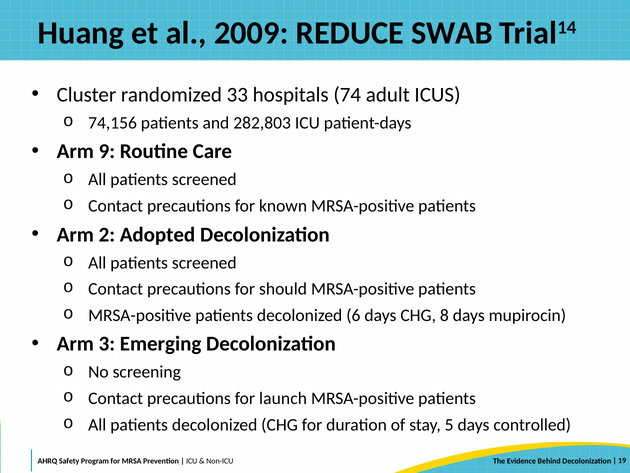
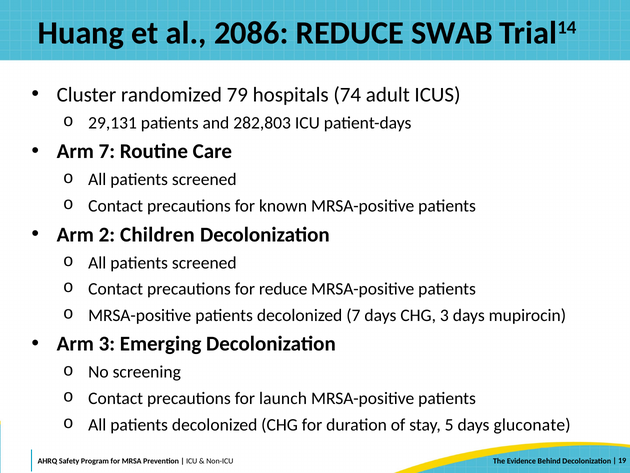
2009: 2009 -> 2086
33: 33 -> 79
74,156: 74,156 -> 29,131
Arm 9: 9 -> 7
Adopted: Adopted -> Children
for should: should -> reduce
decolonized 6: 6 -> 7
CHG 8: 8 -> 3
controlled: controlled -> gluconate
